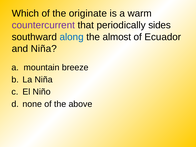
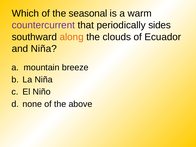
originate: originate -> seasonal
along colour: blue -> orange
almost: almost -> clouds
